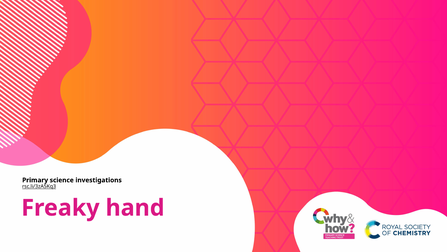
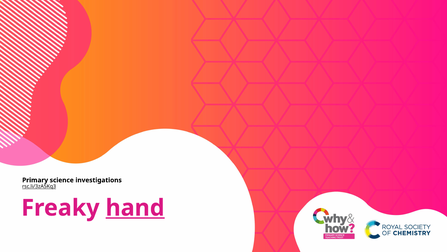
hand underline: none -> present
